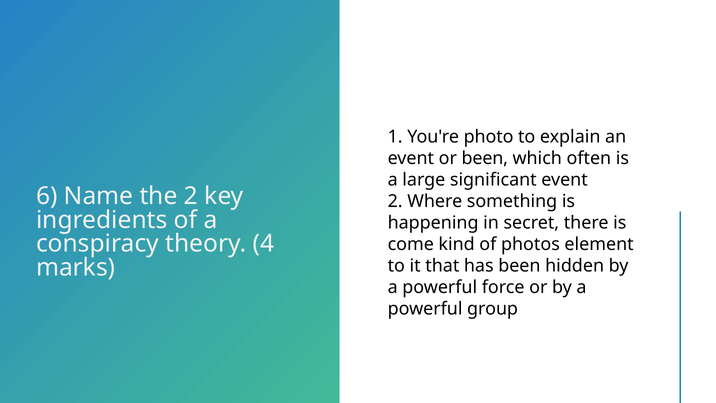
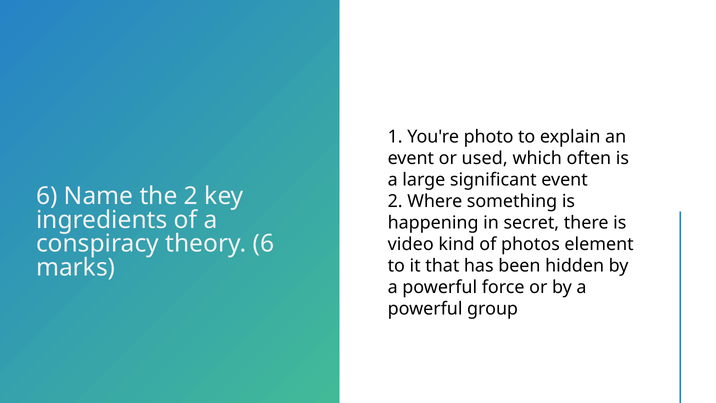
or been: been -> used
theory 4: 4 -> 6
come: come -> video
